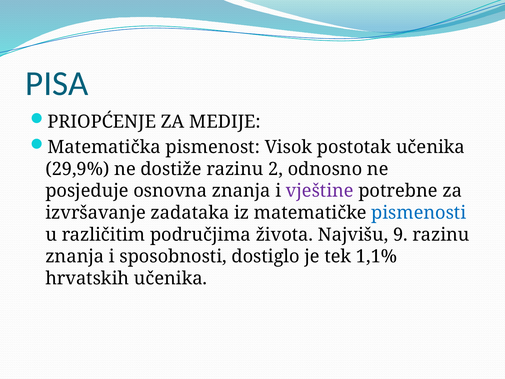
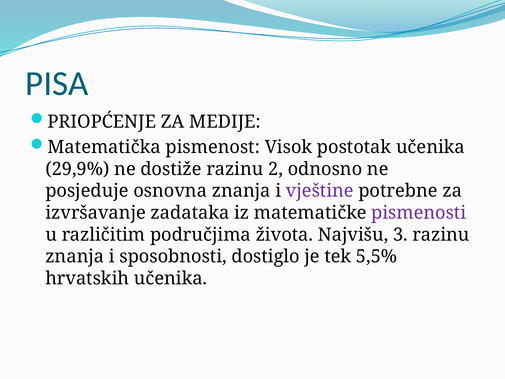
pismenosti colour: blue -> purple
9: 9 -> 3
1,1%: 1,1% -> 5,5%
